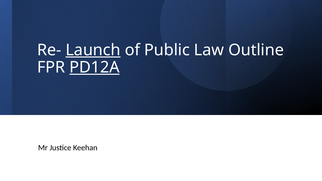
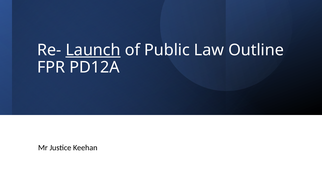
PD12A underline: present -> none
